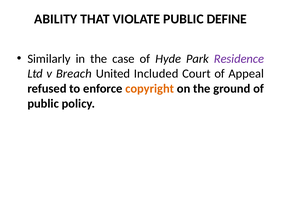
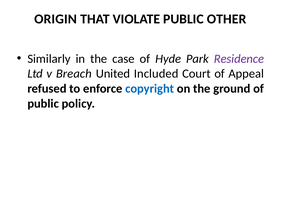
ABILITY: ABILITY -> ORIGIN
DEFINE: DEFINE -> OTHER
copyright colour: orange -> blue
